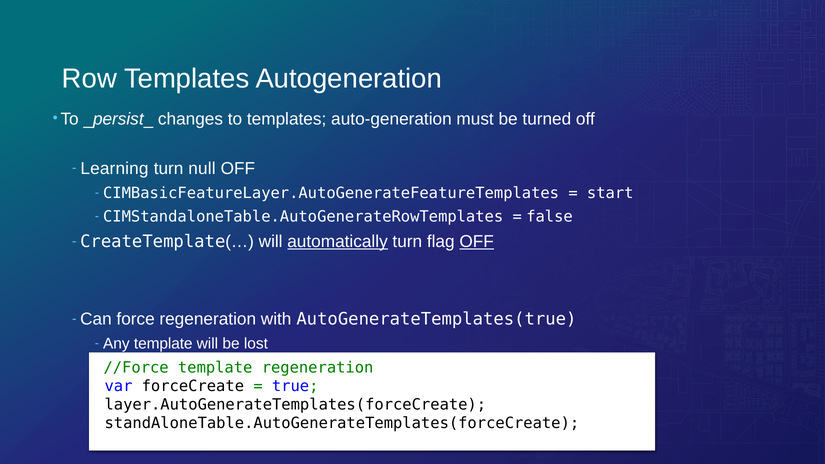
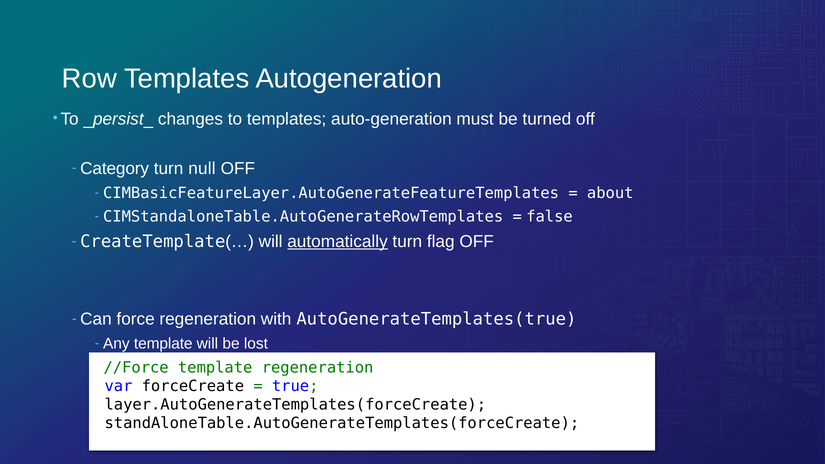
Learning: Learning -> Category
start: start -> about
OFF at (477, 242) underline: present -> none
